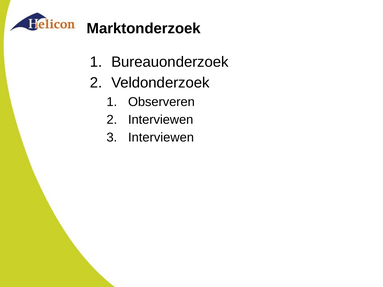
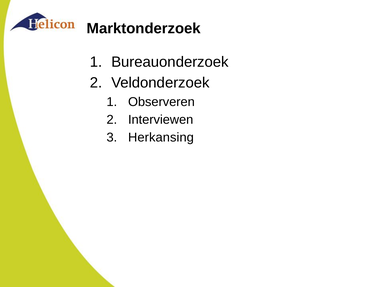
Interviewen at (161, 138): Interviewen -> Herkansing
